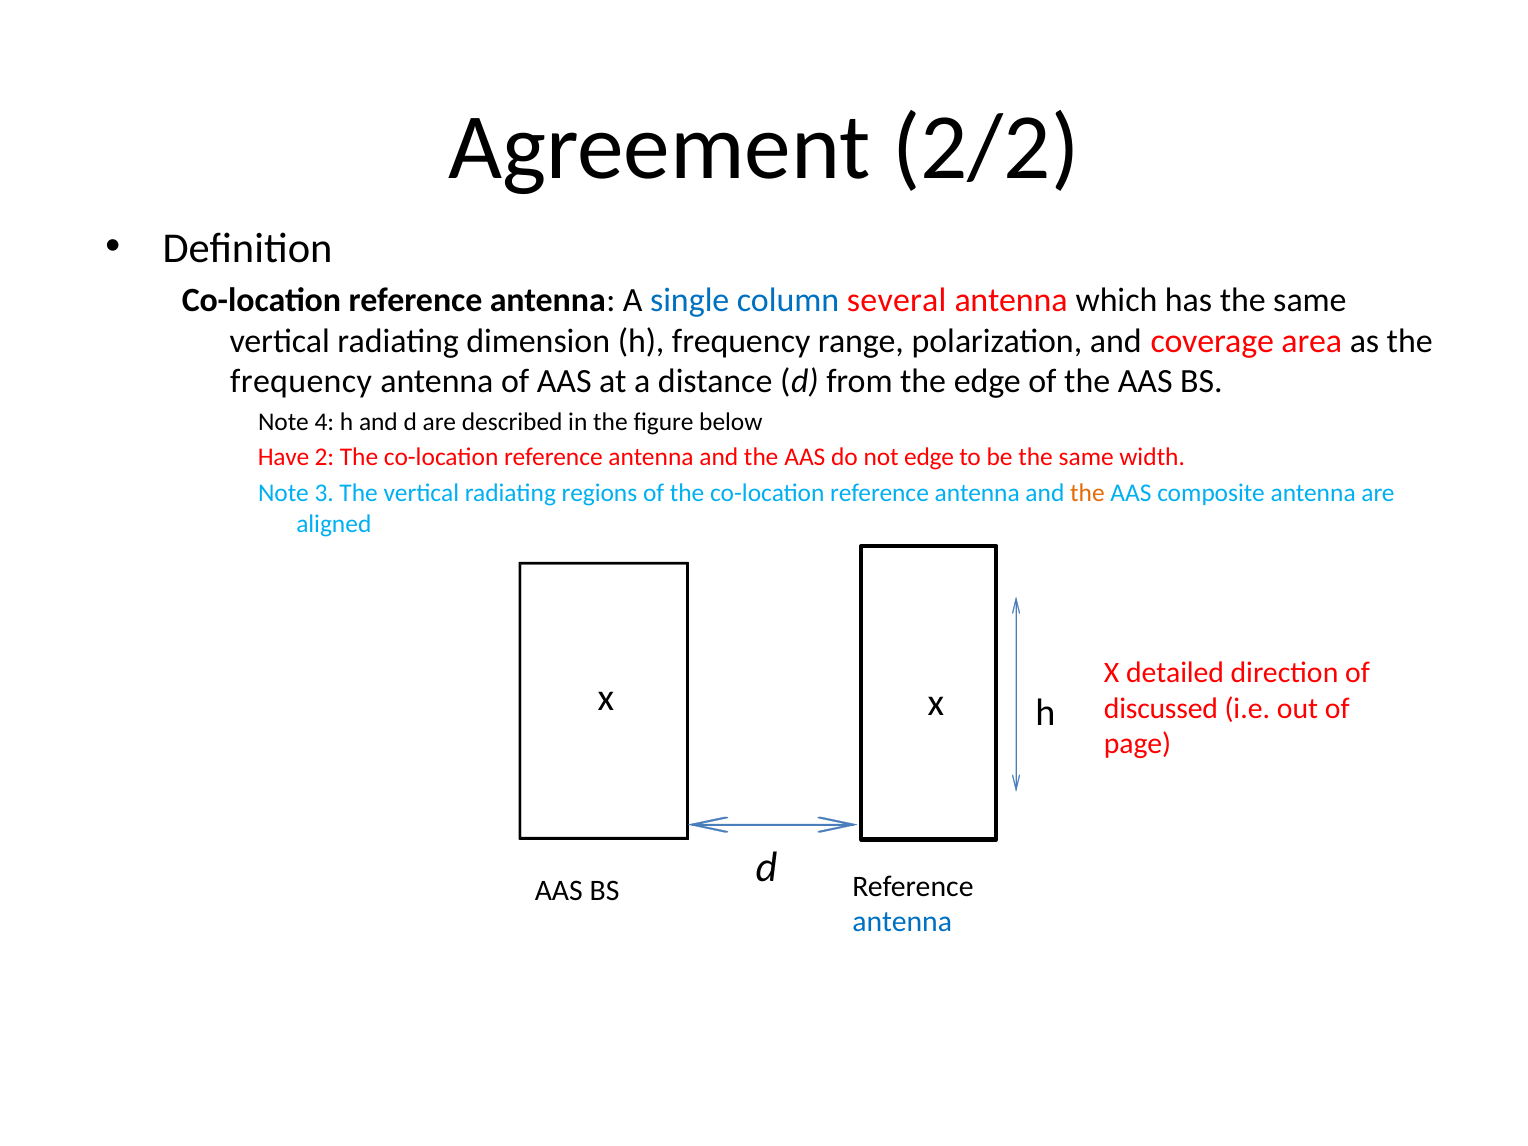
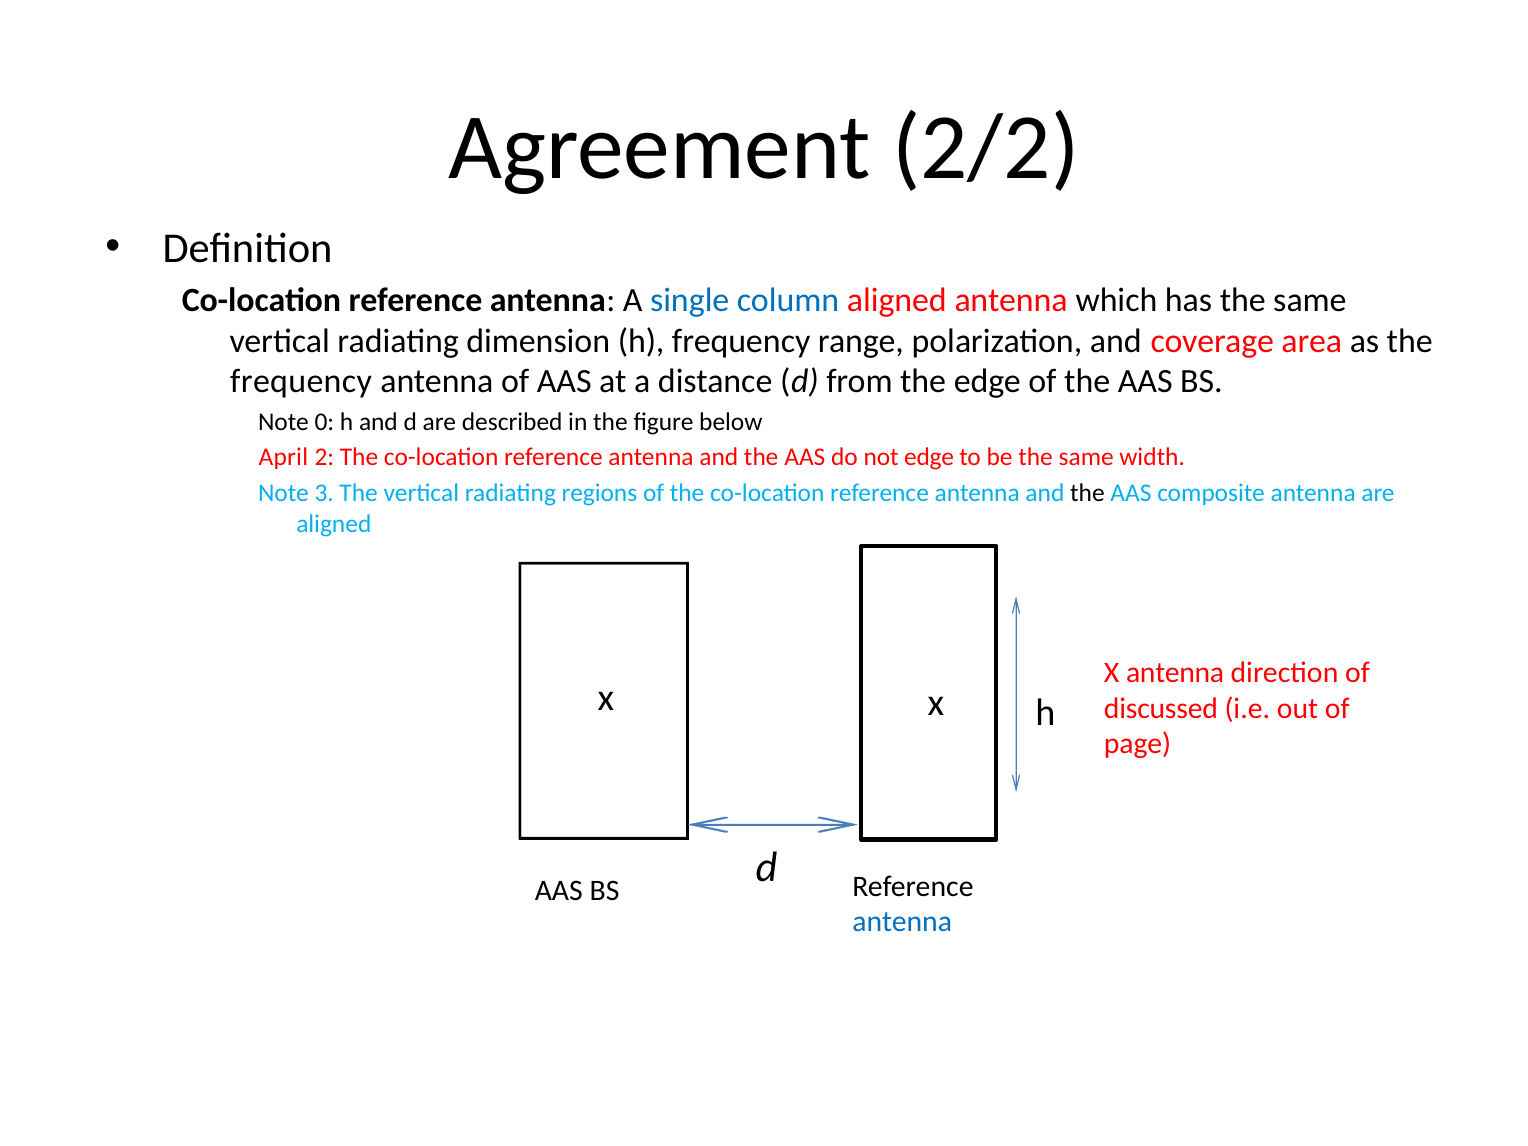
column several: several -> aligned
4: 4 -> 0
Have: Have -> April
the at (1087, 493) colour: orange -> black
X detailed: detailed -> antenna
